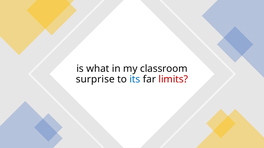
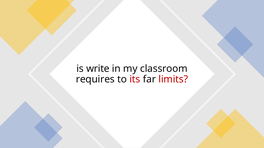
what: what -> write
surprise: surprise -> requires
its colour: blue -> red
